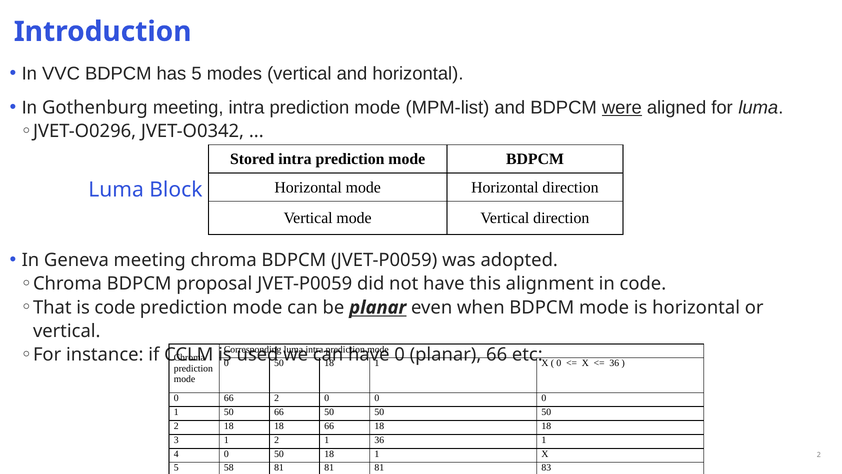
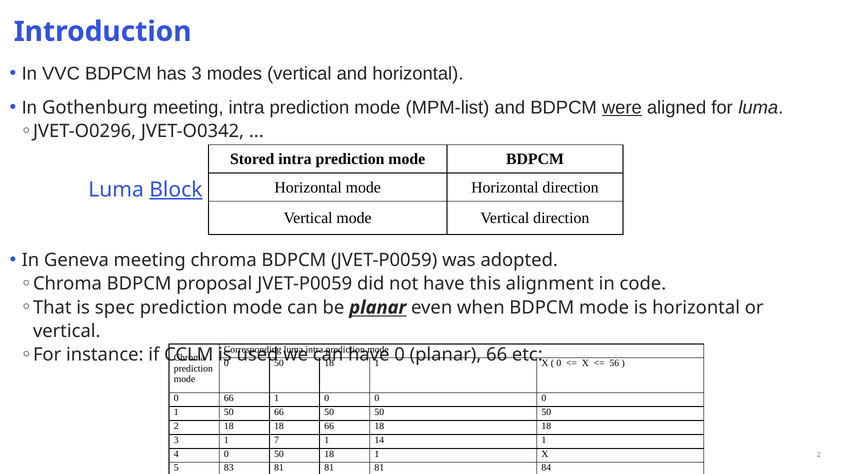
has 5: 5 -> 3
Block underline: none -> present
is code: code -> spec
36 at (614, 363): 36 -> 56
66 2: 2 -> 1
1 2: 2 -> 7
1 36: 36 -> 14
5 58: 58 -> 83
81 83: 83 -> 84
